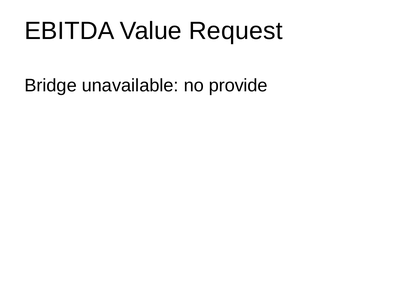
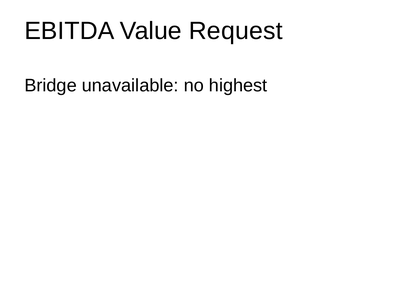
provide: provide -> highest
